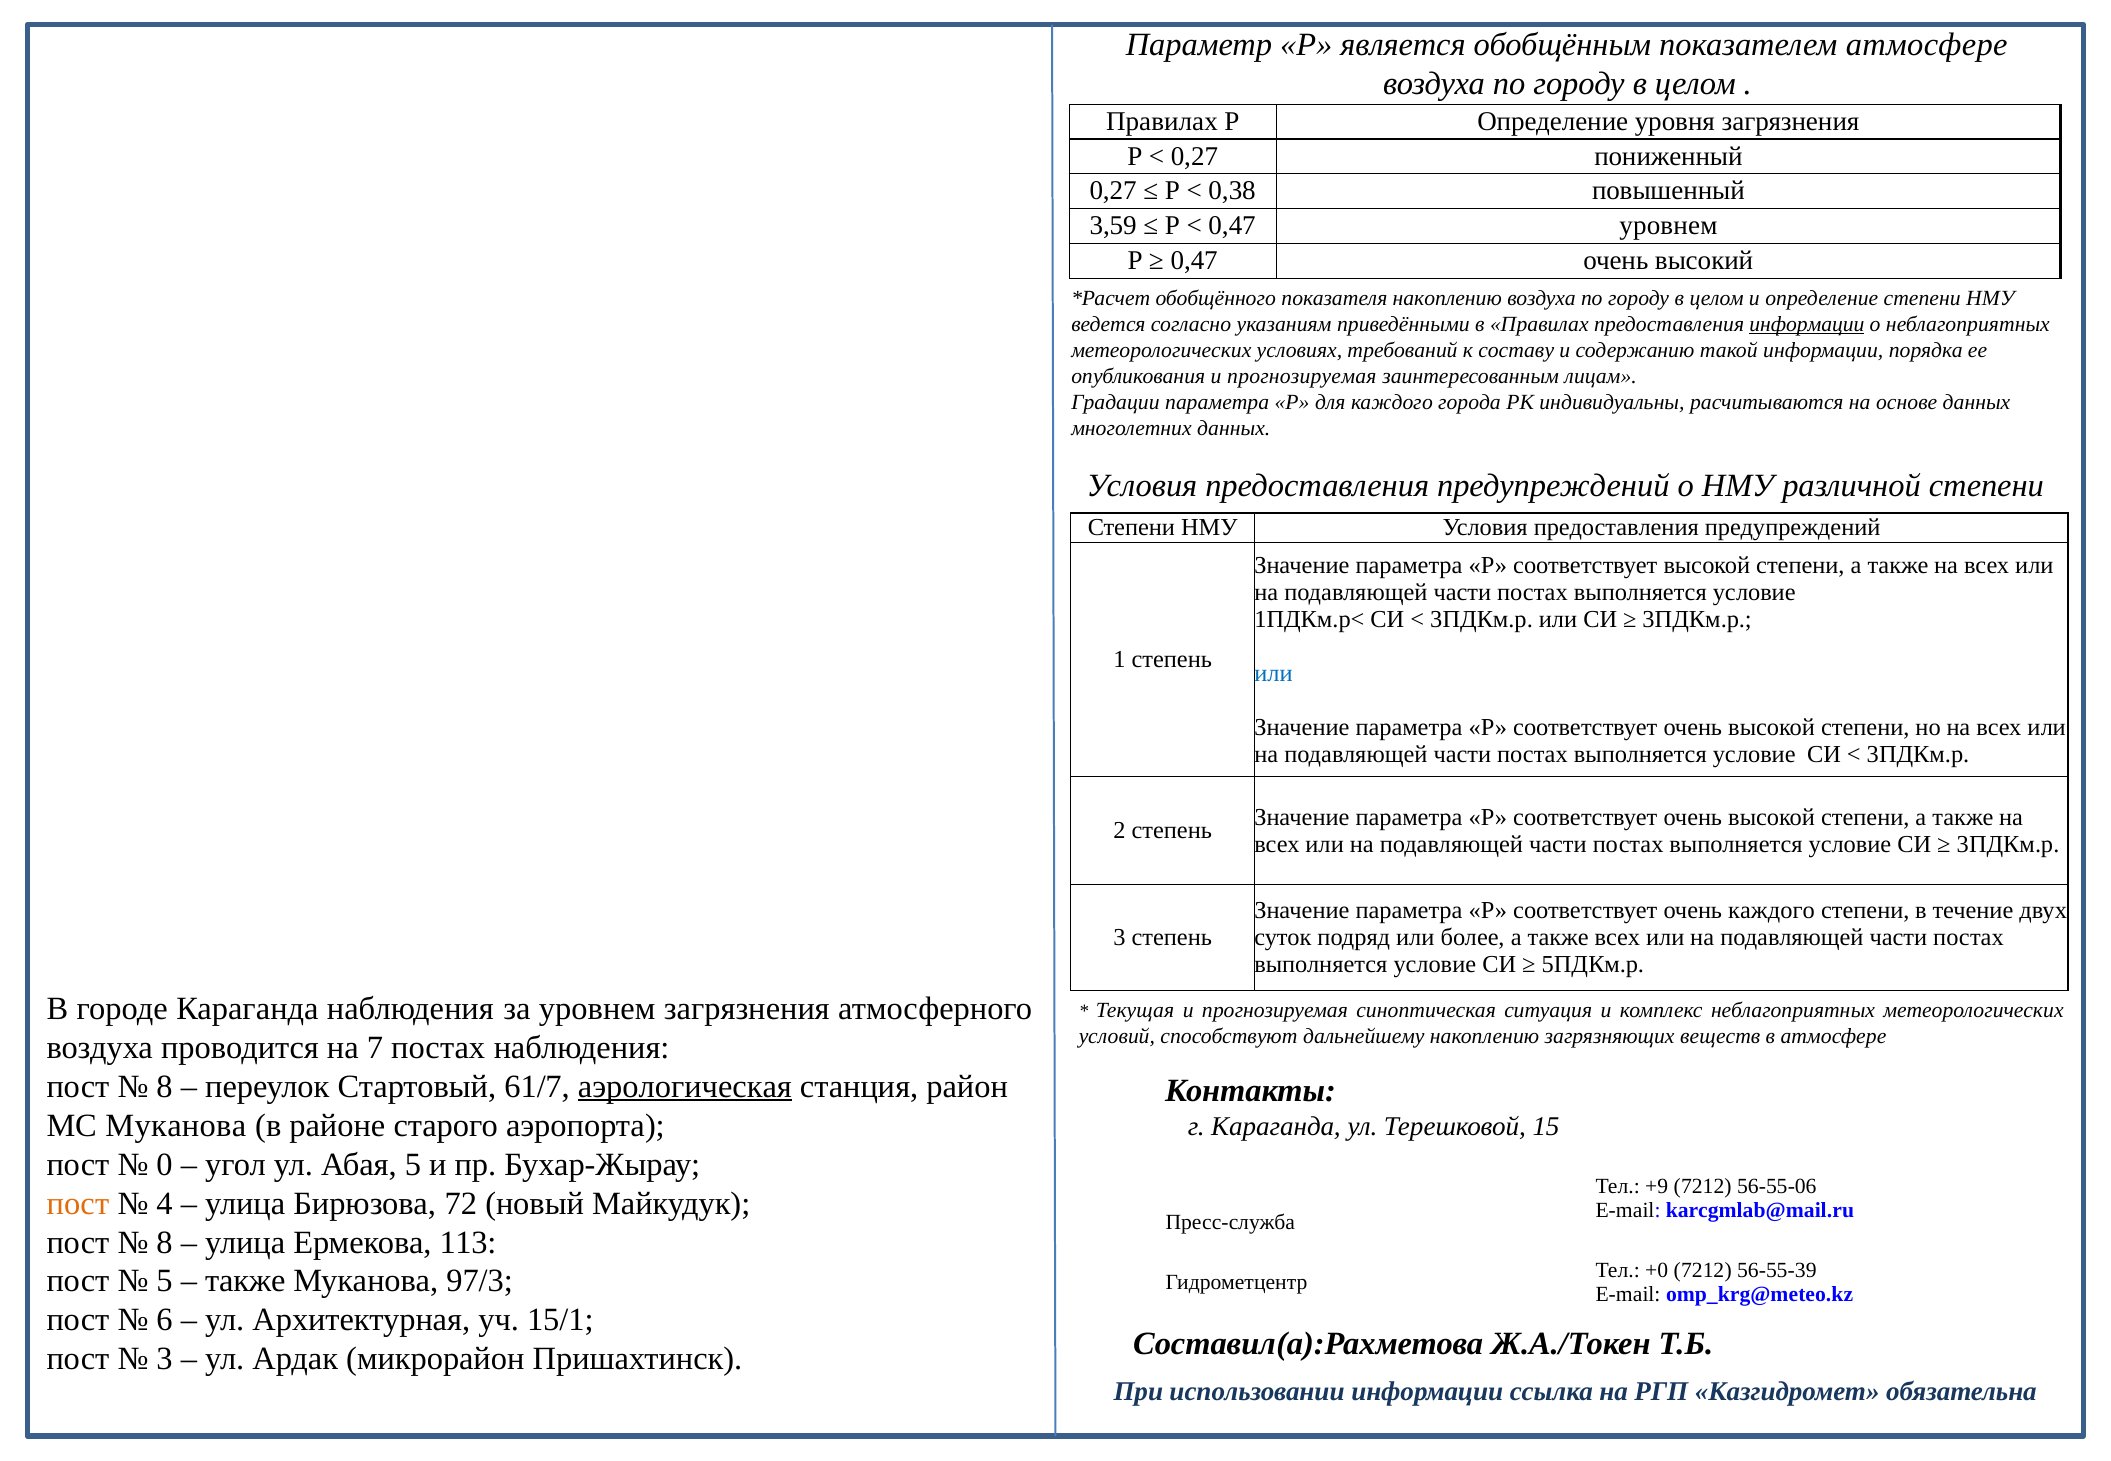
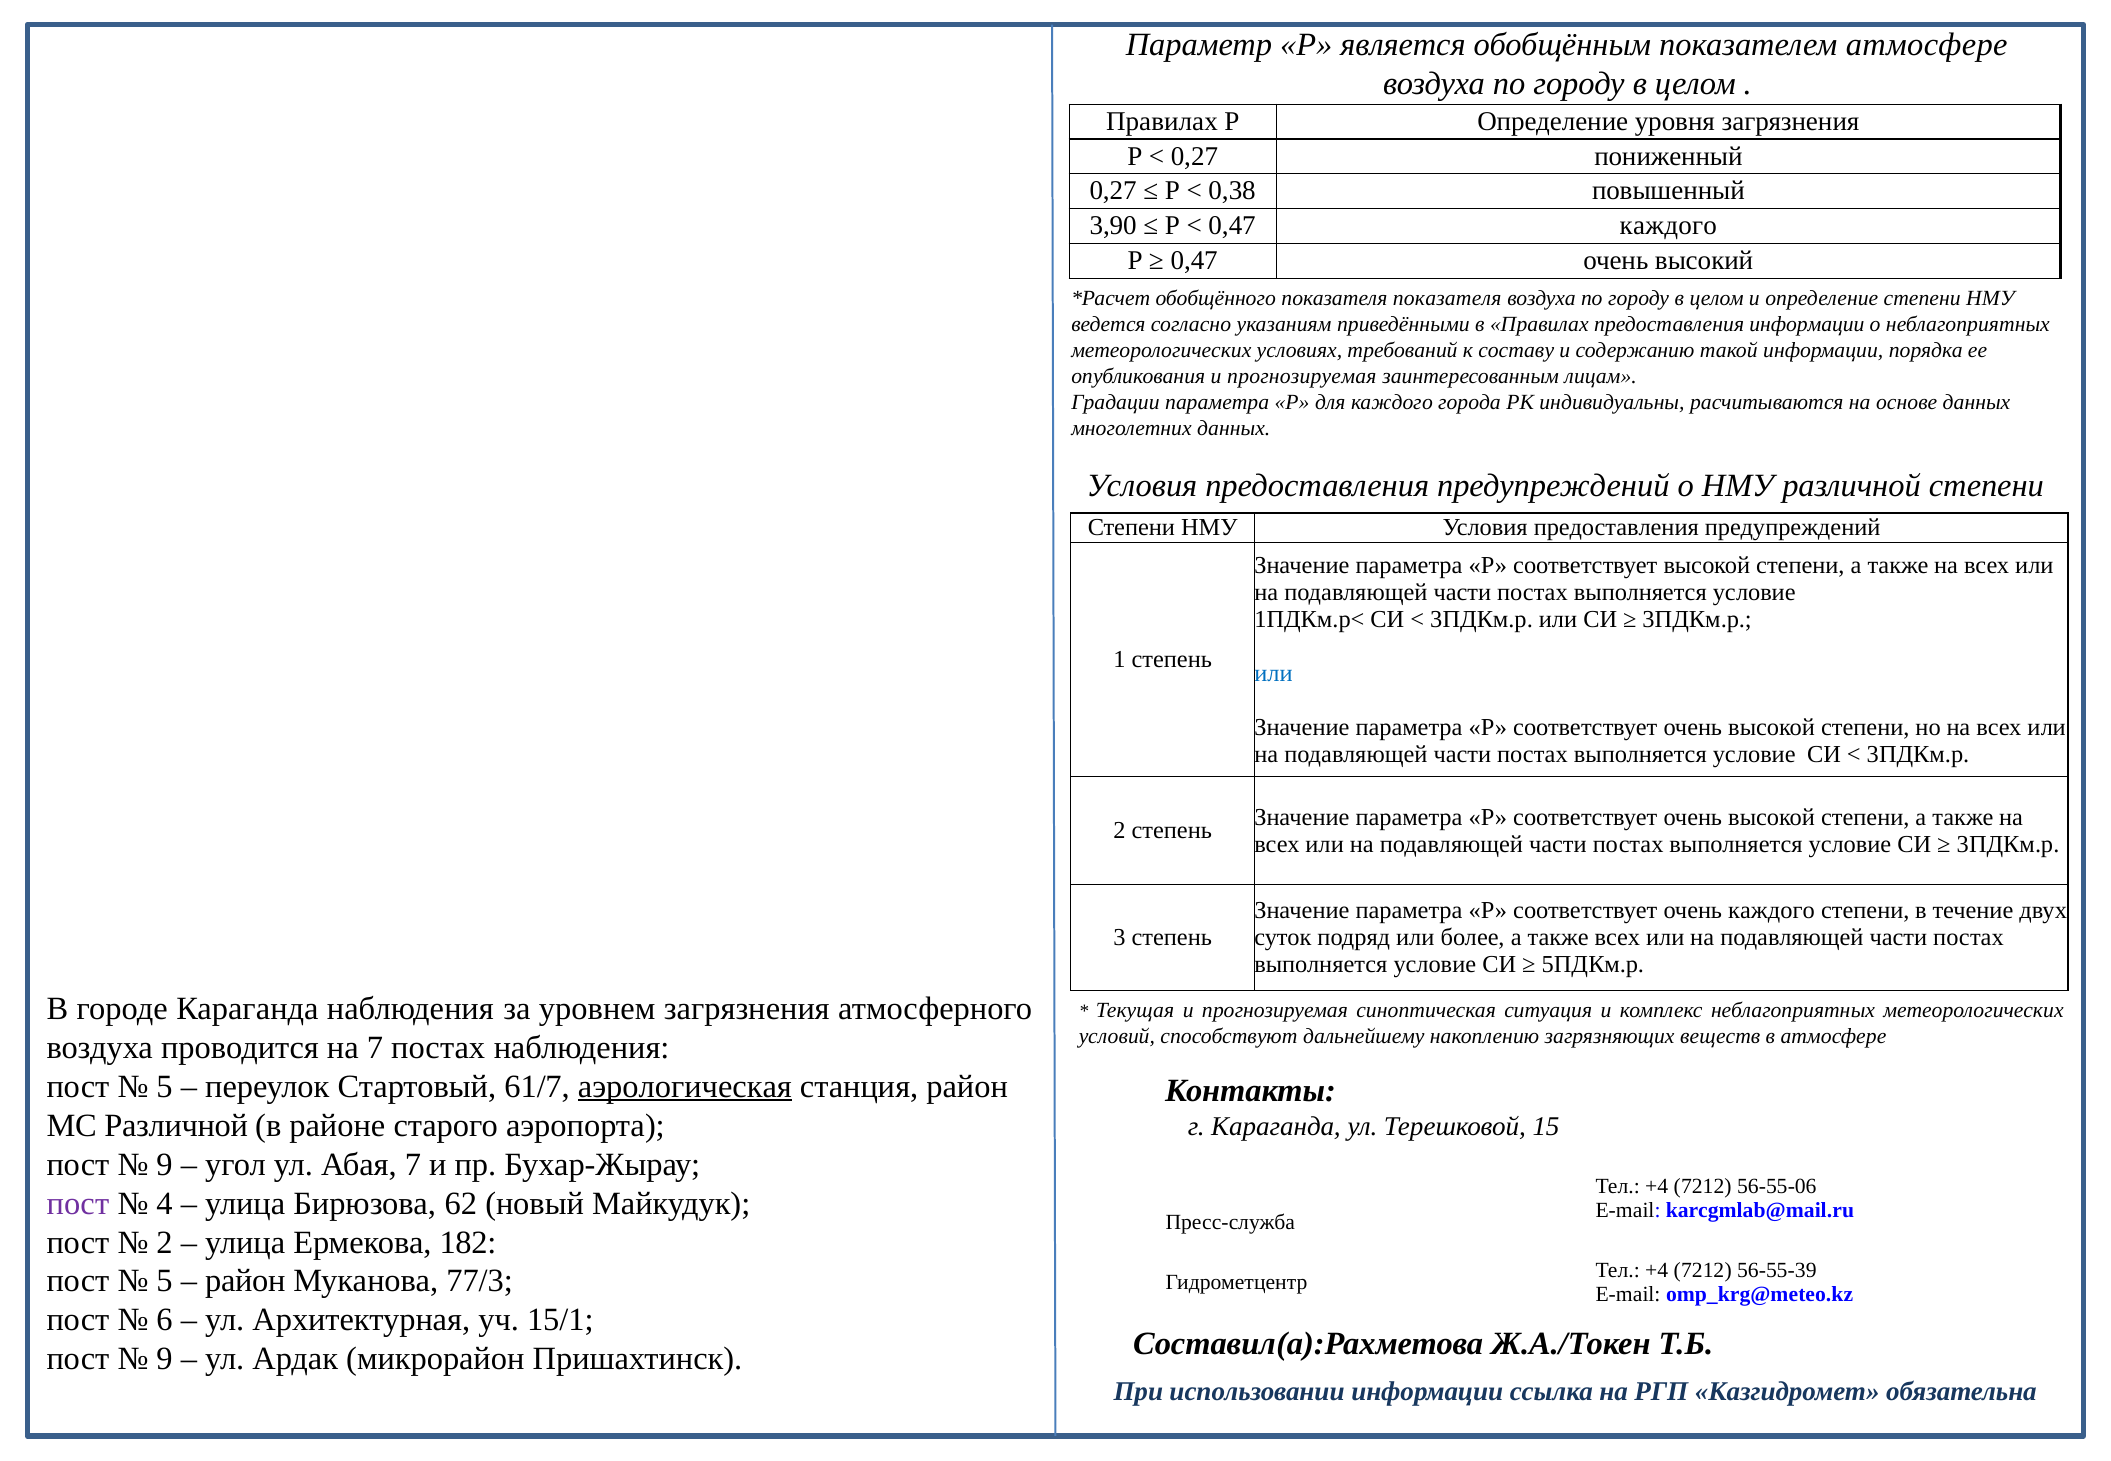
3,59: 3,59 -> 3,90
0,47 уровнем: уровнем -> каждого
показателя накоплению: накоплению -> показателя
информации at (1807, 324) underline: present -> none
8 at (165, 1087): 8 -> 5
МС Муканова: Муканова -> Различной
0 at (165, 1165): 0 -> 9
Абая 5: 5 -> 7
+9 at (1657, 1187): +9 -> +4
пост at (78, 1204) colour: orange -> purple
72: 72 -> 62
8 at (165, 1243): 8 -> 2
113: 113 -> 182
+0 at (1657, 1271): +0 -> +4
также at (245, 1282): также -> район
97/3: 97/3 -> 77/3
3 at (165, 1360): 3 -> 9
